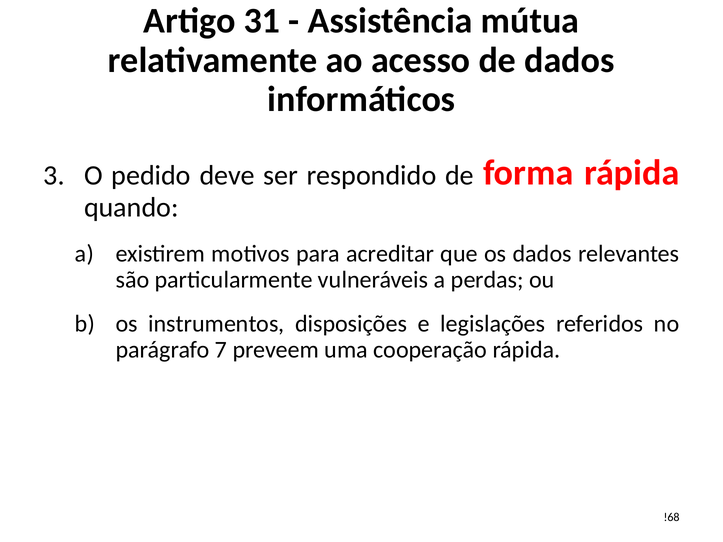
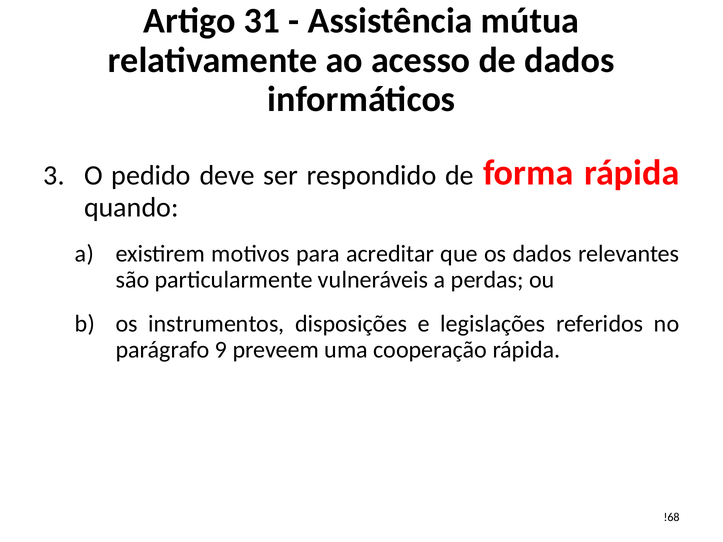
7: 7 -> 9
